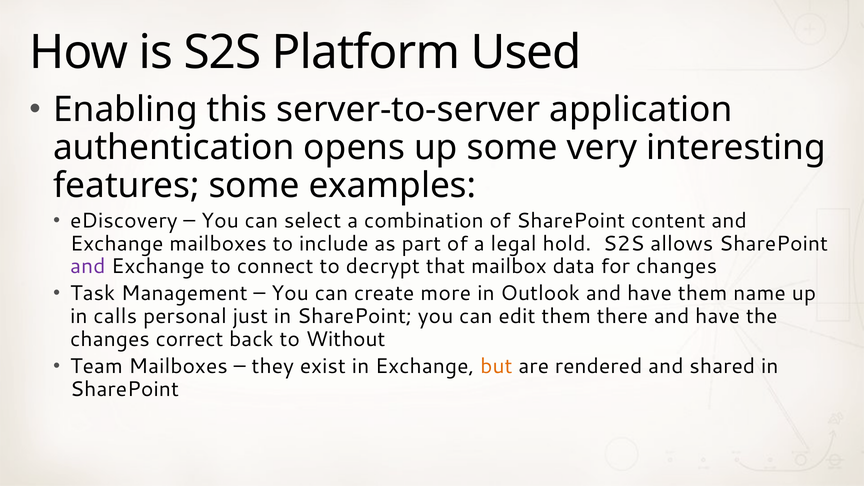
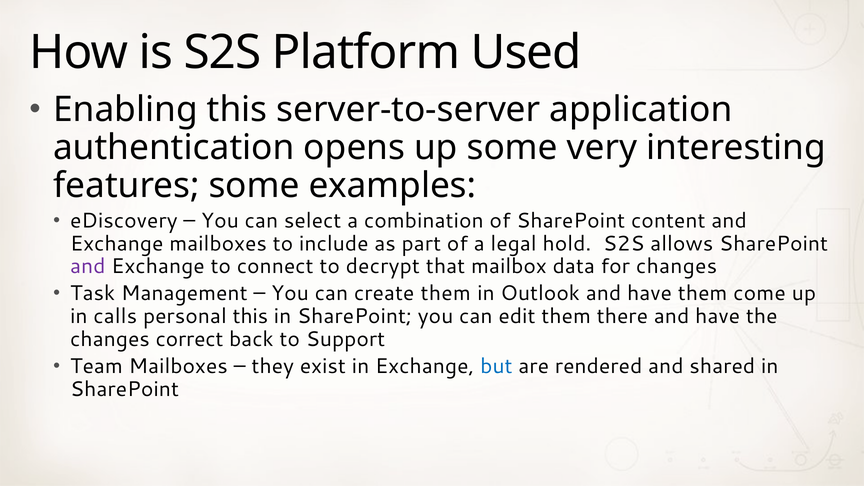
create more: more -> them
name: name -> come
personal just: just -> this
Without: Without -> Support
but colour: orange -> blue
